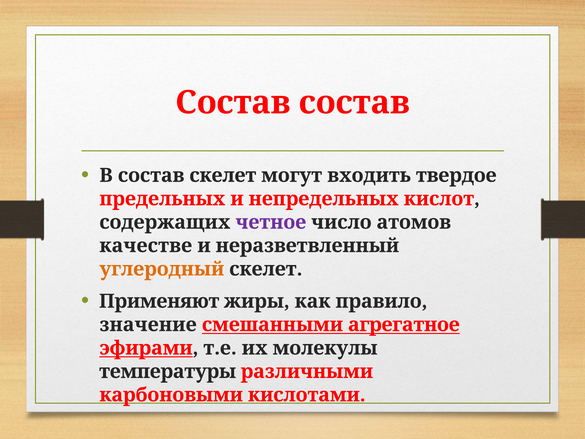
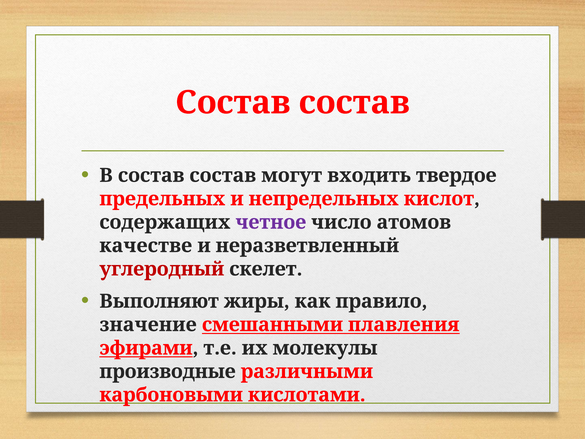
В состав скелет: скелет -> состав
углеродный colour: orange -> red
Применяют: Применяют -> Выполняют
агрегатное: агрегатное -> плавления
температуры: температуры -> производные
